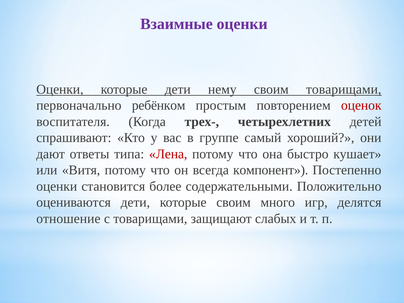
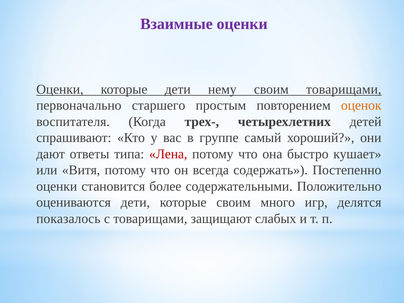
ребёнком: ребёнком -> старшего
оценок colour: red -> orange
компонент: компонент -> содержать
отношение: отношение -> показалось
